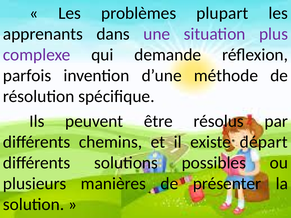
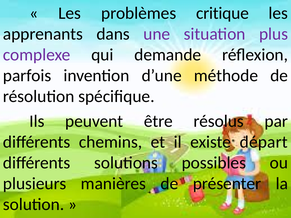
plupart: plupart -> critique
